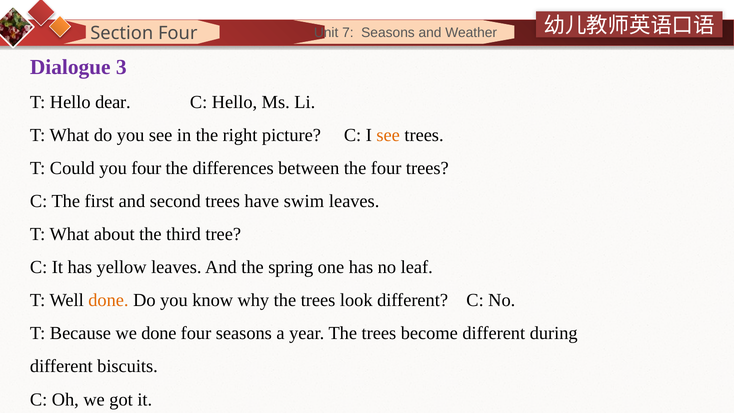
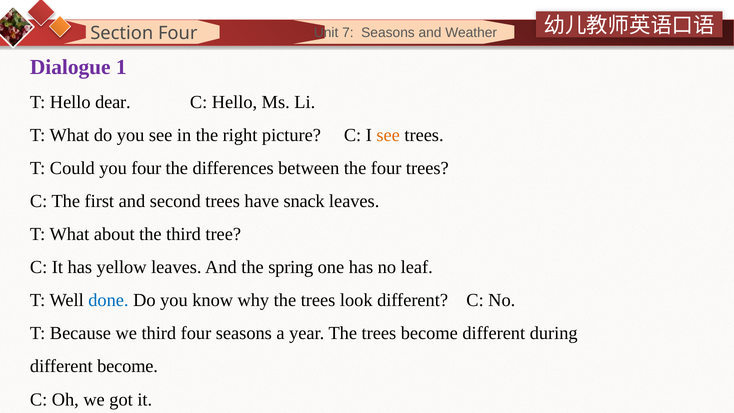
3: 3 -> 1
swim: swim -> snack
done at (108, 300) colour: orange -> blue
we done: done -> third
different biscuits: biscuits -> become
